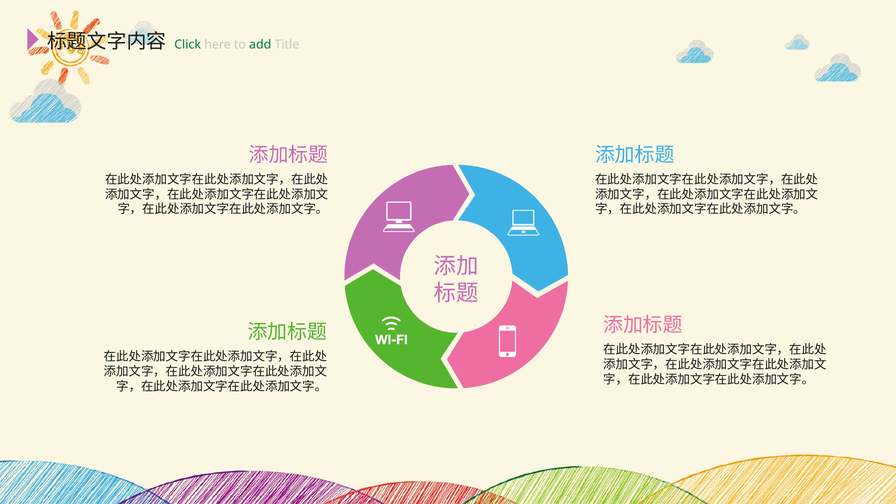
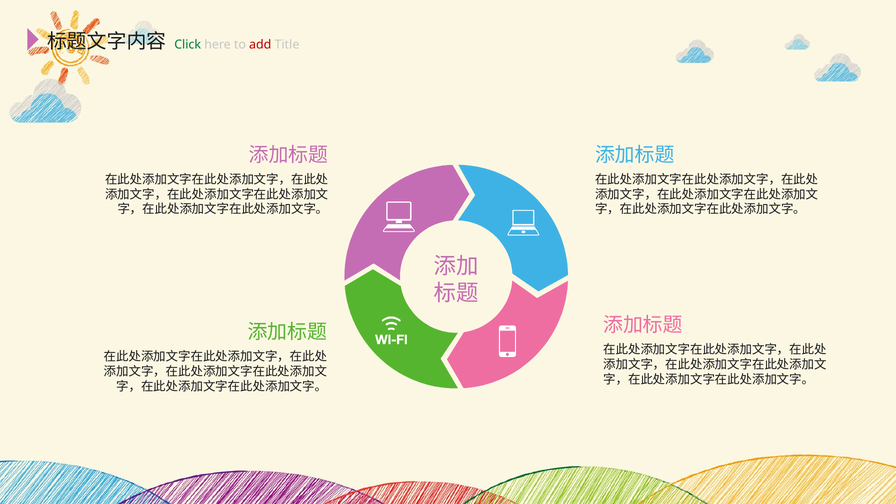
add colour: green -> red
